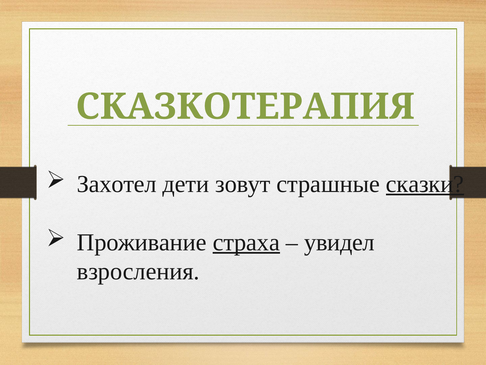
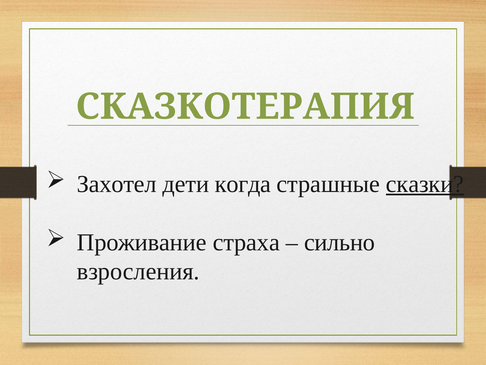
зовут: зовут -> когда
страха underline: present -> none
увидел: увидел -> сильно
